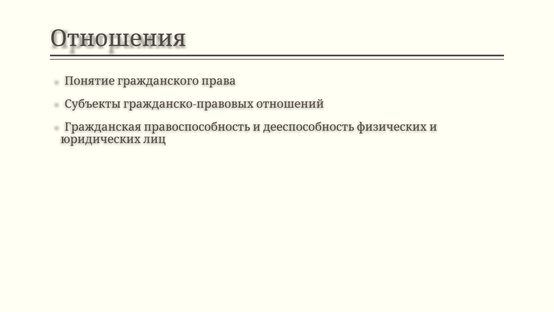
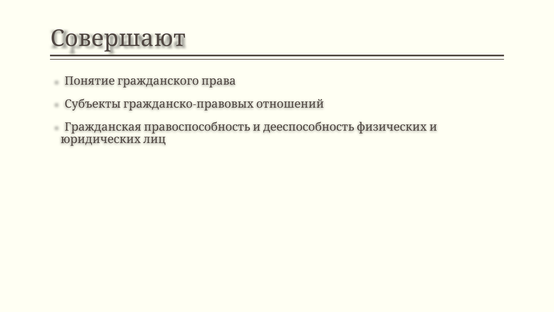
Отношения: Отношения -> Совершают
